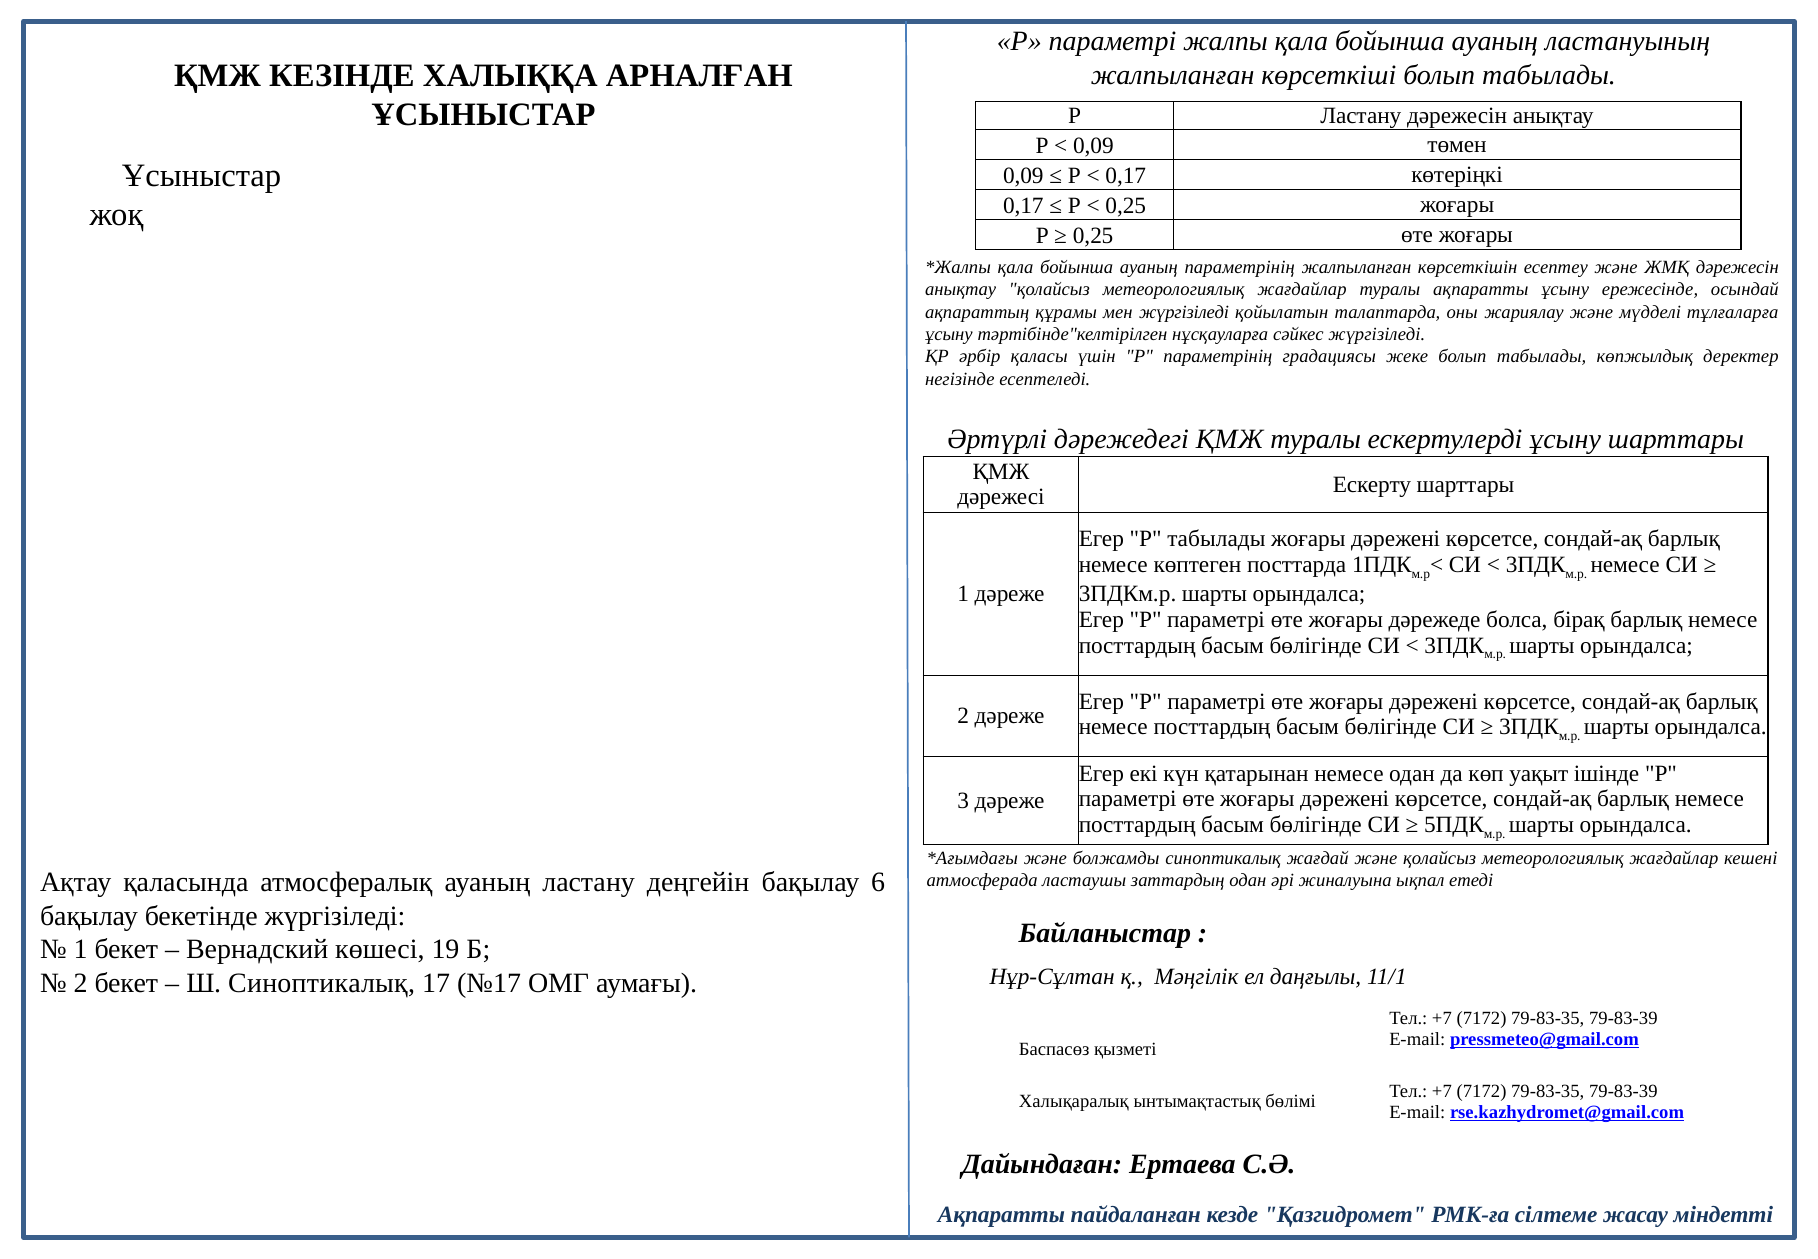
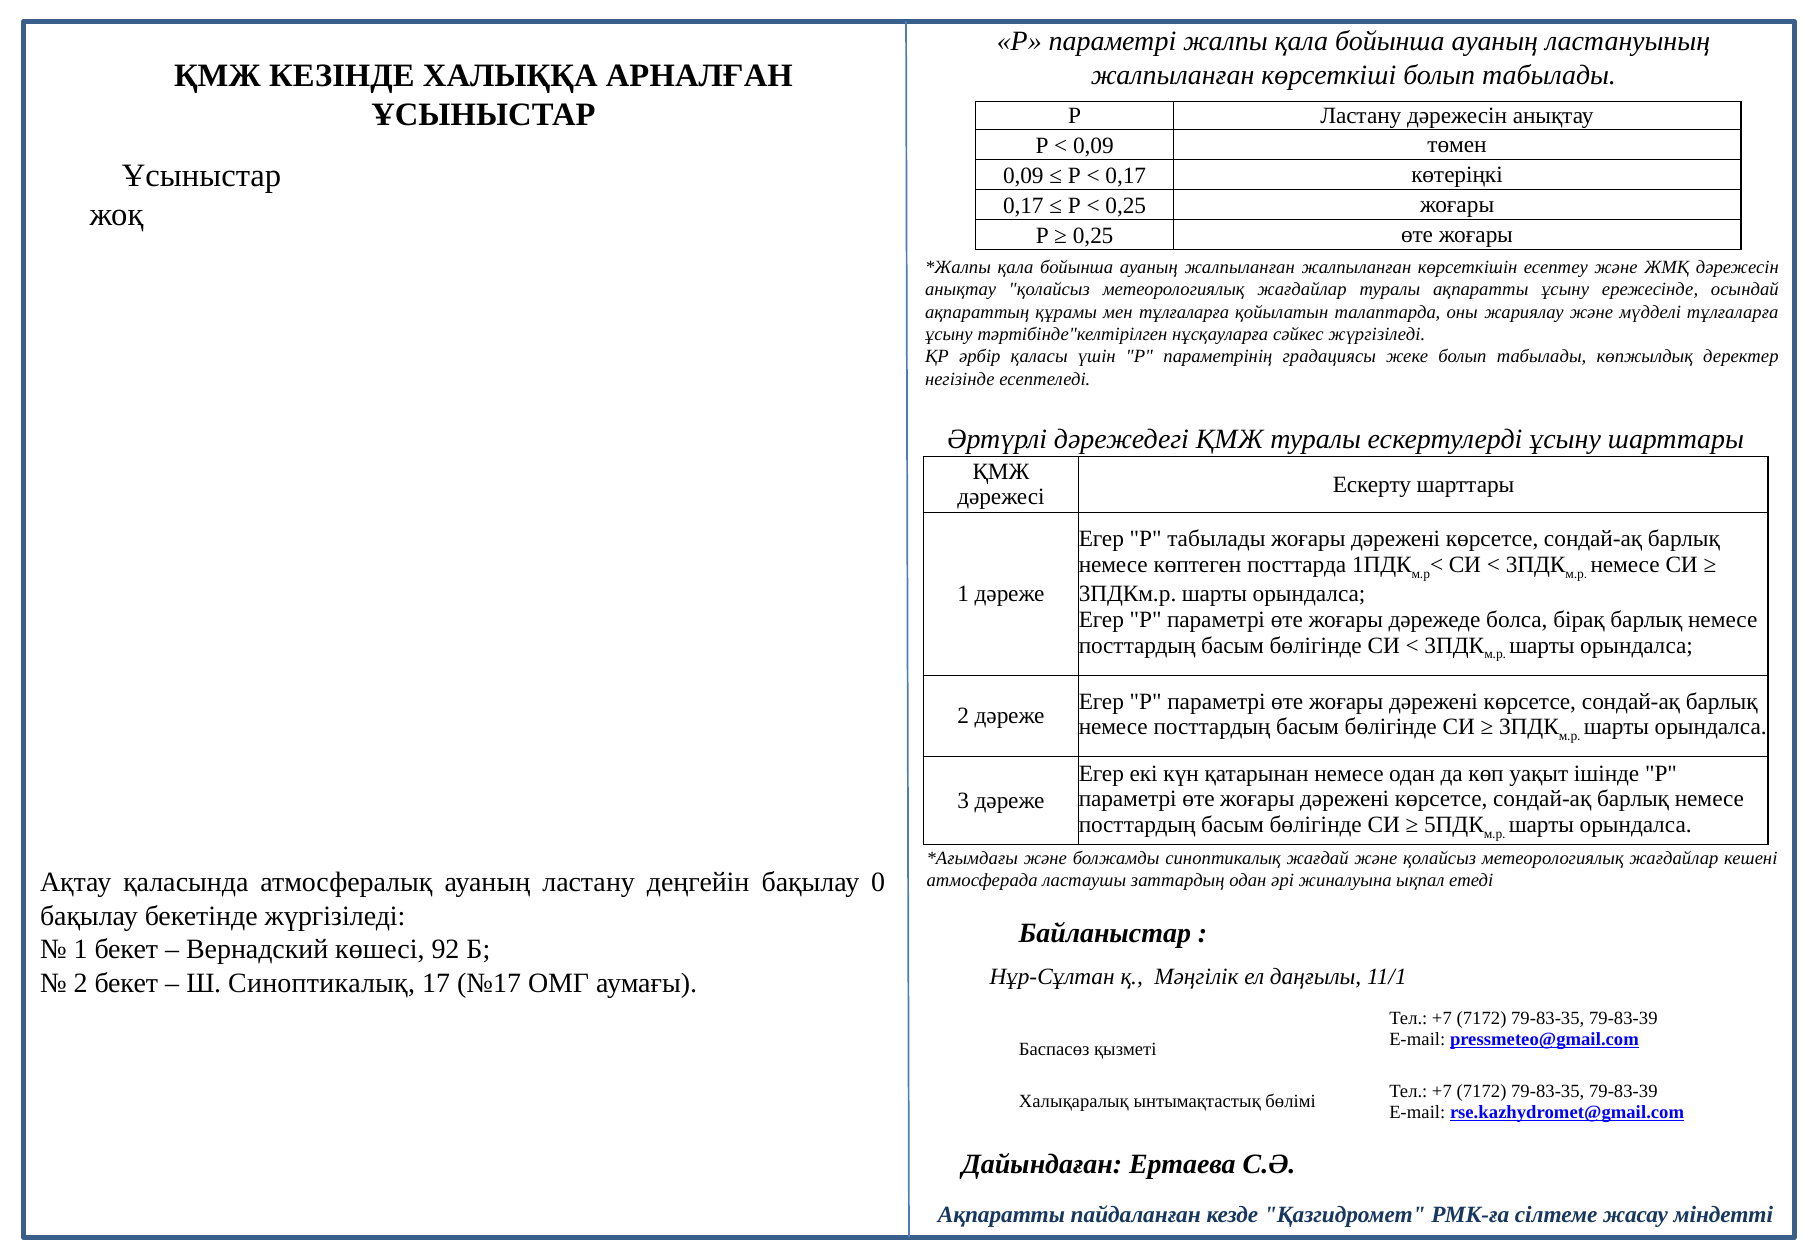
ауаның параметрінің: параметрінің -> жалпыланған
мен жүргізіледі: жүргізіледі -> тұлғаларға
6: 6 -> 0
19: 19 -> 92
